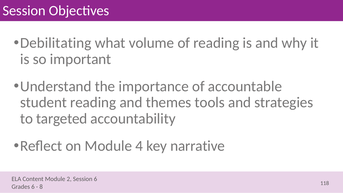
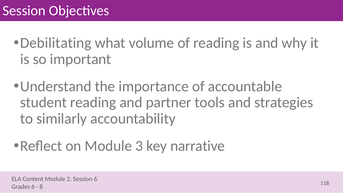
themes: themes -> partner
targeted: targeted -> similarly
4: 4 -> 3
